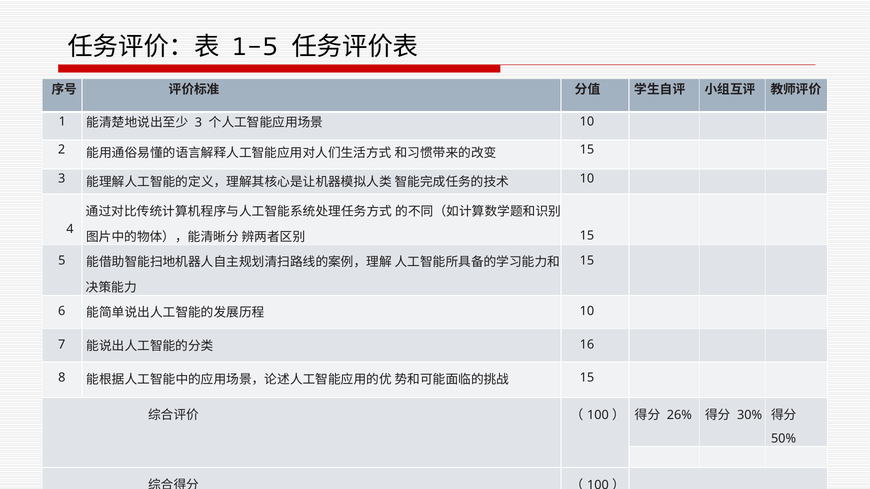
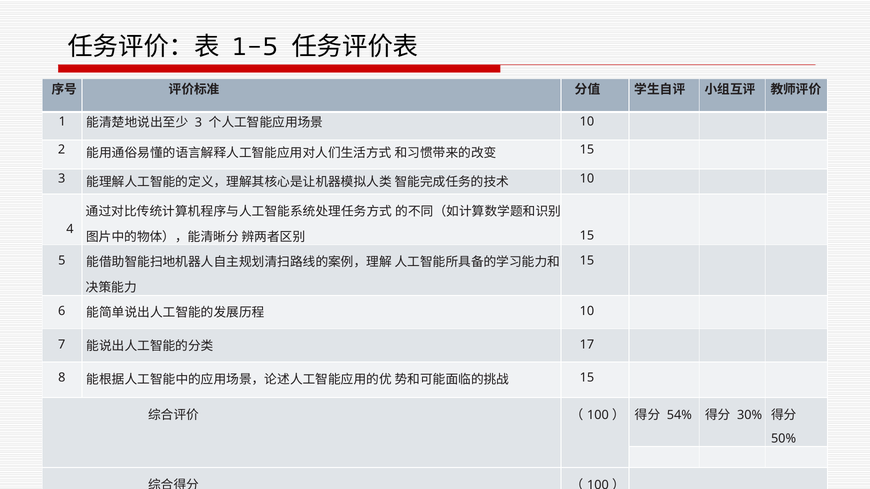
16: 16 -> 17
26%: 26% -> 54%
